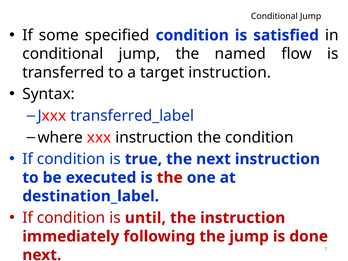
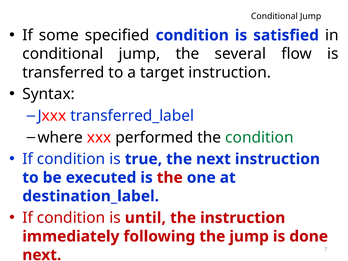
named: named -> several
xxx instruction: instruction -> performed
condition at (259, 137) colour: black -> green
